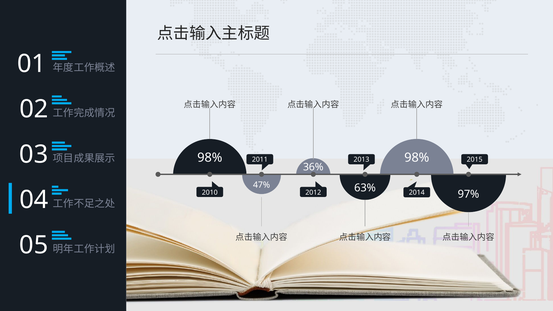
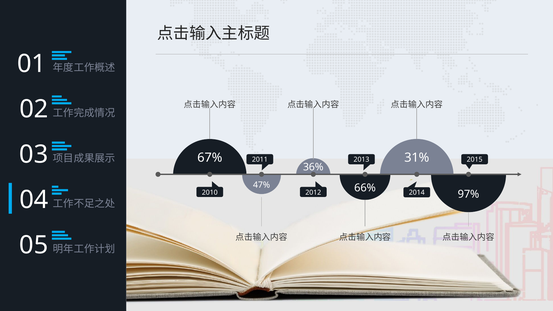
98% at (210, 158): 98% -> 67%
98% at (417, 158): 98% -> 31%
63%: 63% -> 66%
